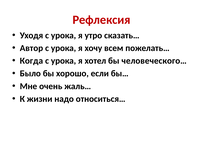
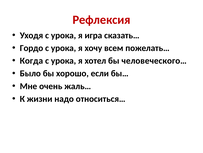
утро: утро -> игра
Автор: Автор -> Гордо
